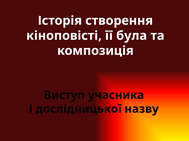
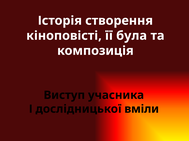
назву: назву -> вміли
